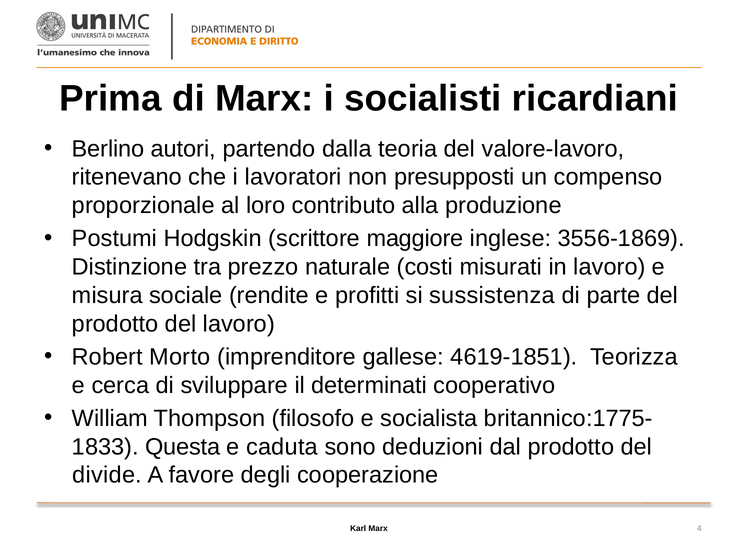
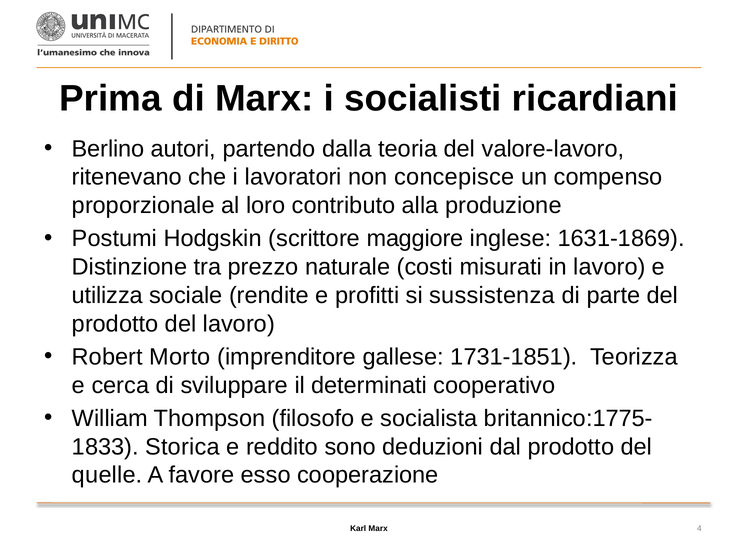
presupposti: presupposti -> concepisce
3556-1869: 3556-1869 -> 1631-1869
misura: misura -> utilizza
4619-1851: 4619-1851 -> 1731-1851
Questa: Questa -> Storica
caduta: caduta -> reddito
divide: divide -> quelle
degli: degli -> esso
